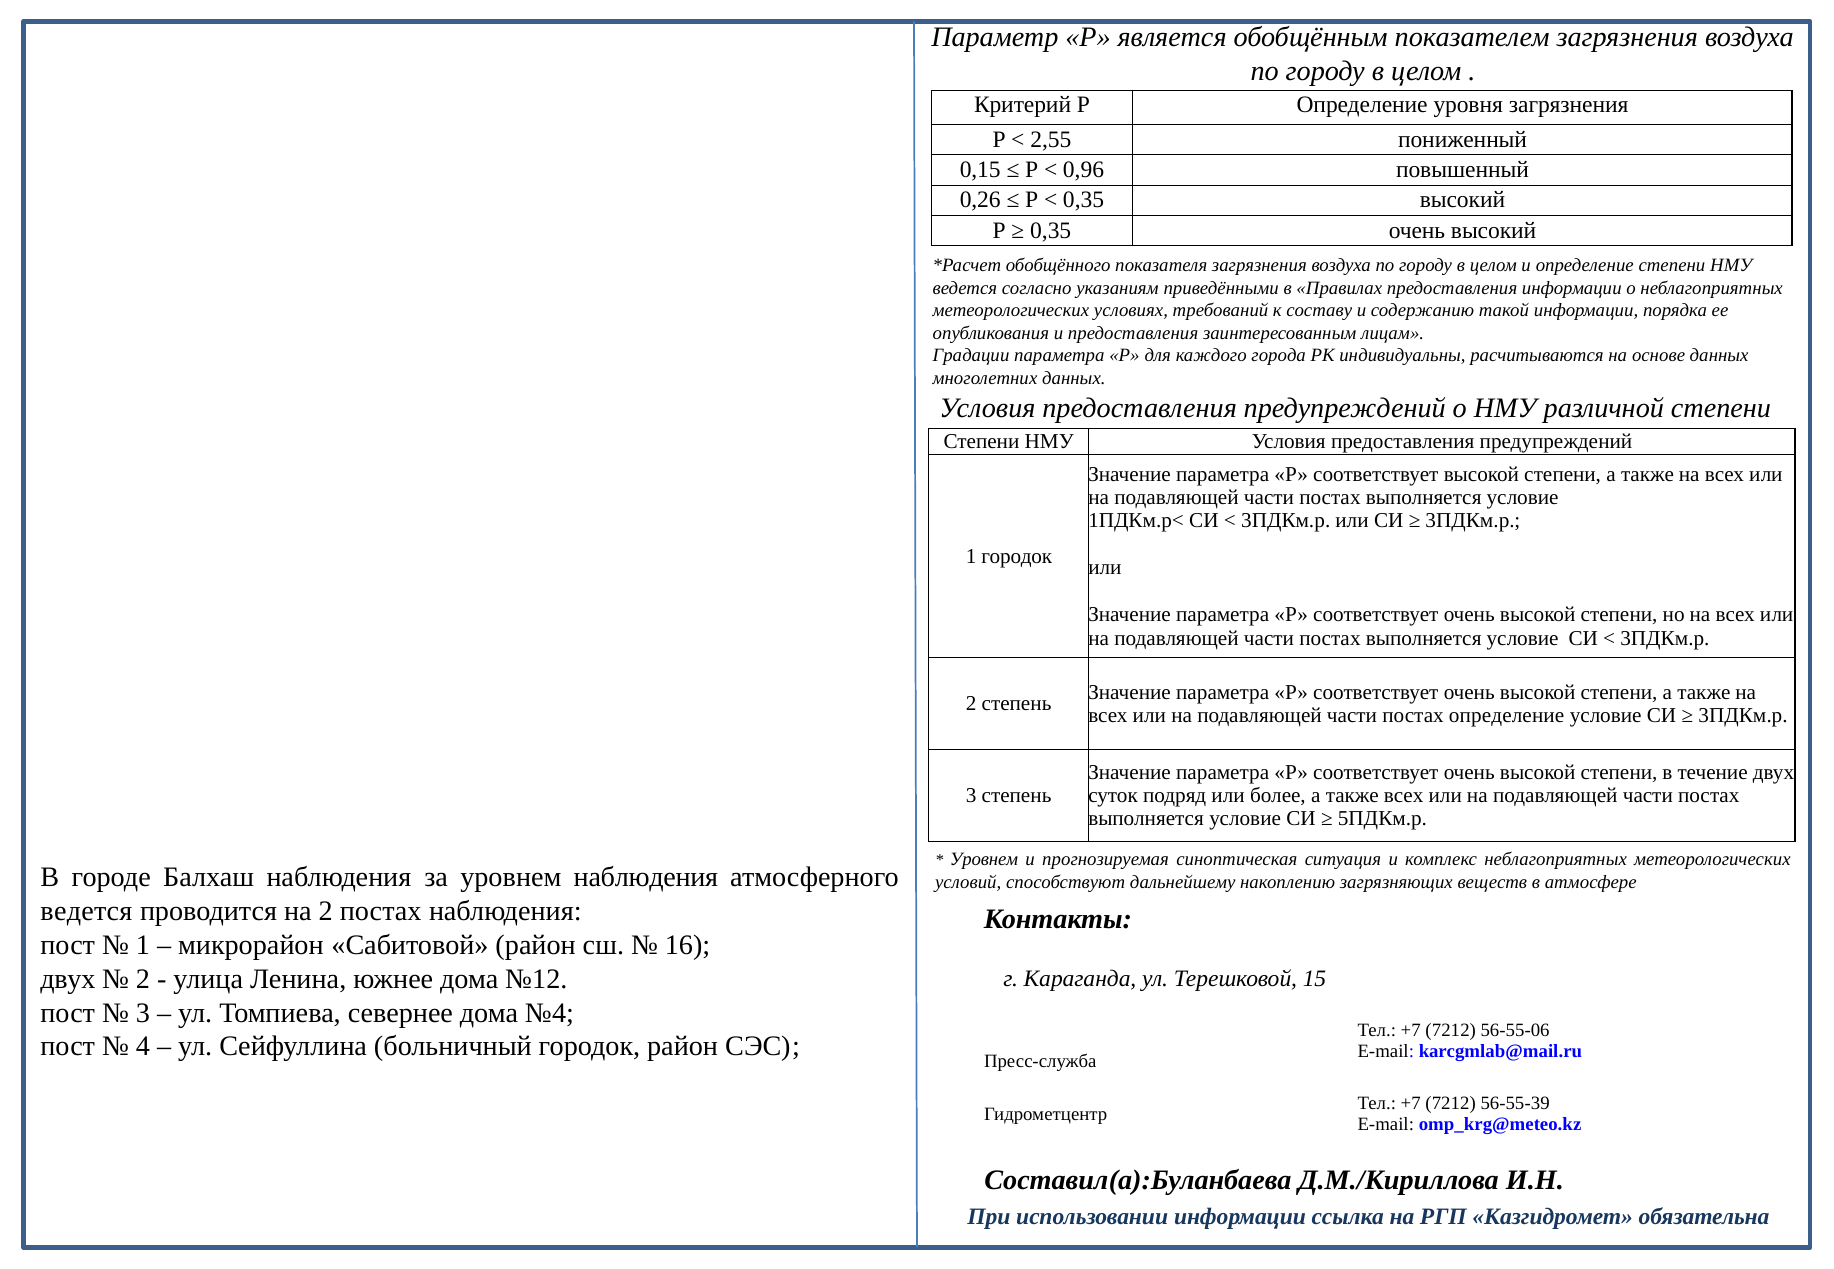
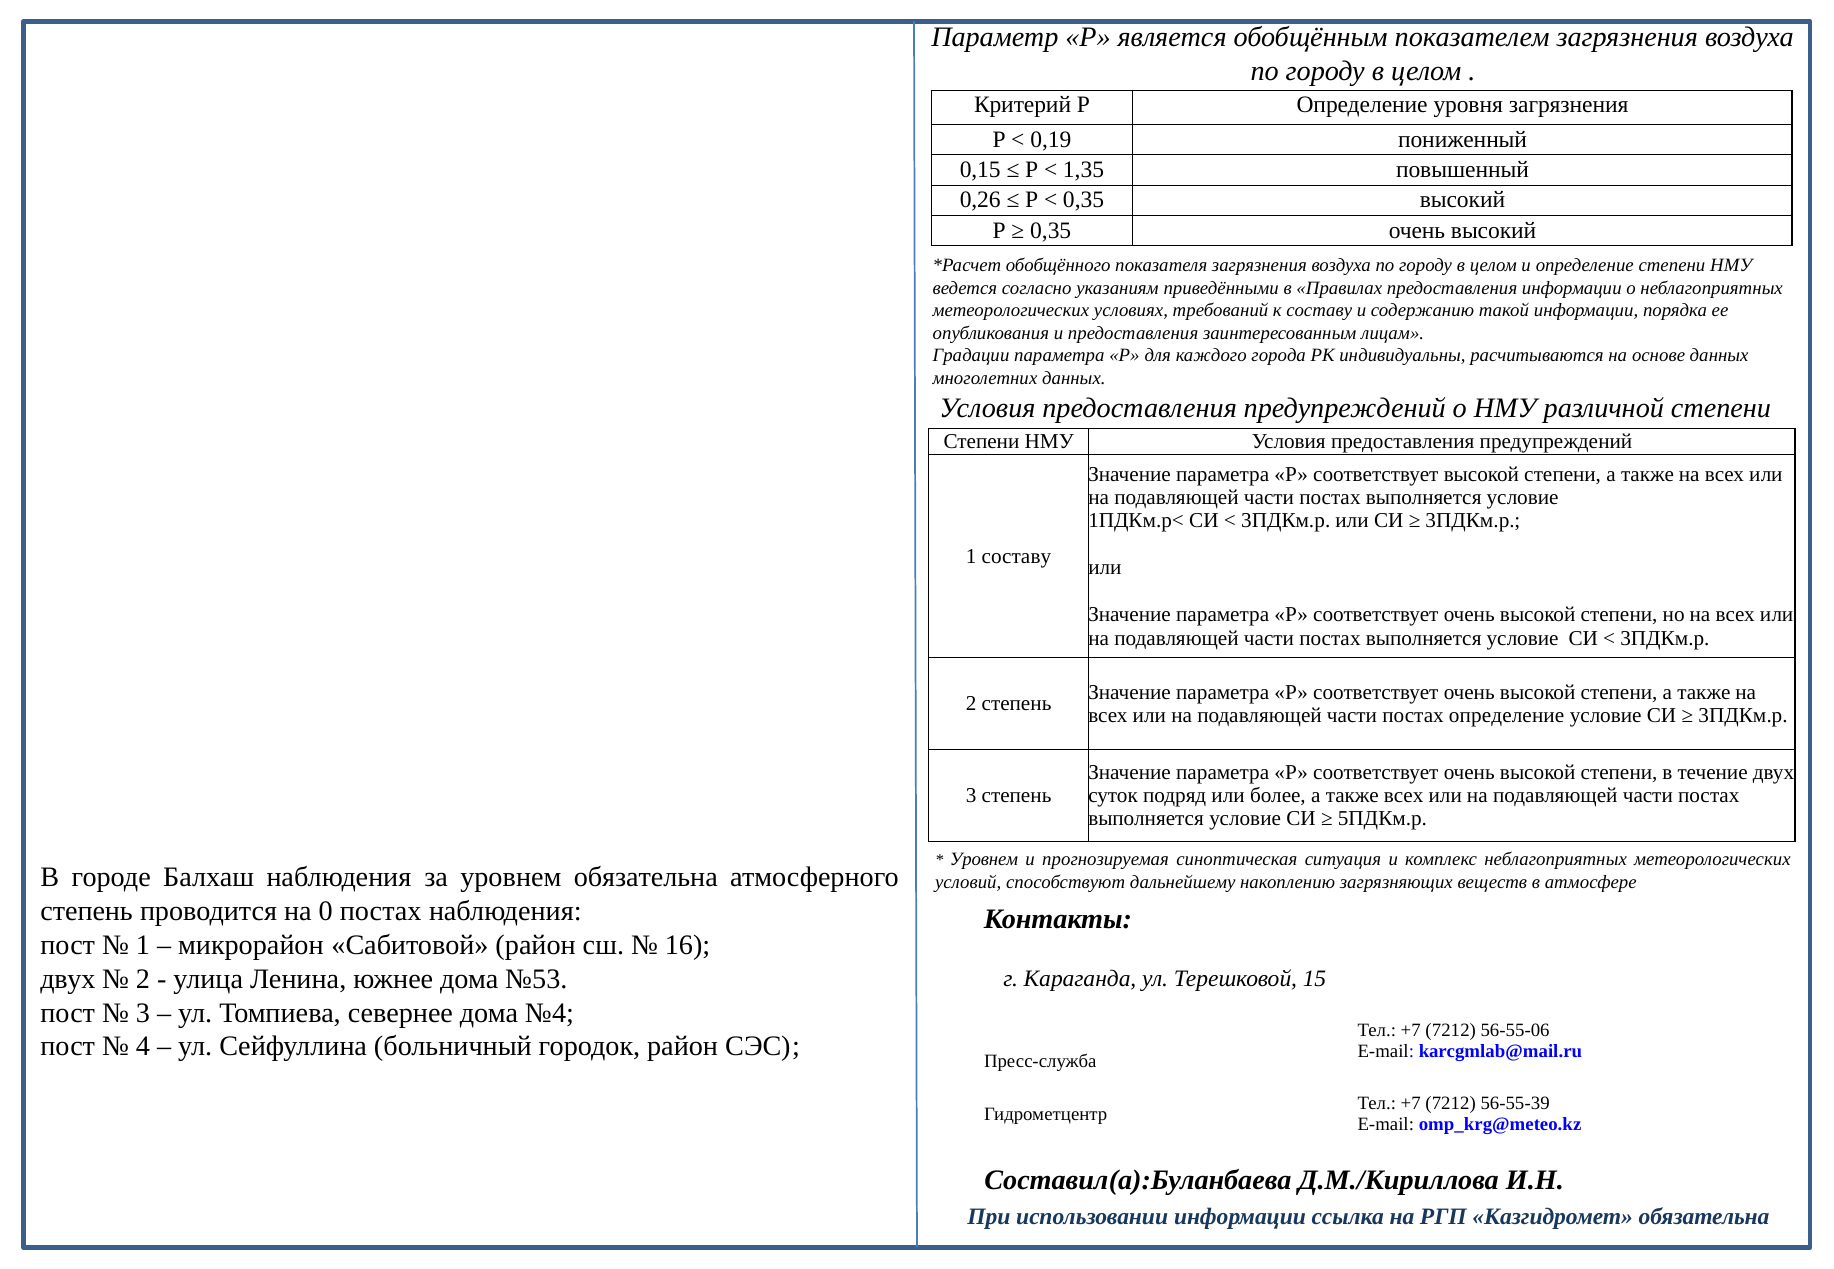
2,55: 2,55 -> 0,19
0,96: 0,96 -> 1,35
1 городок: городок -> составу
уровнем наблюдения: наблюдения -> обязательна
ведется at (86, 912): ведется -> степень
на 2: 2 -> 0
№12: №12 -> №53
